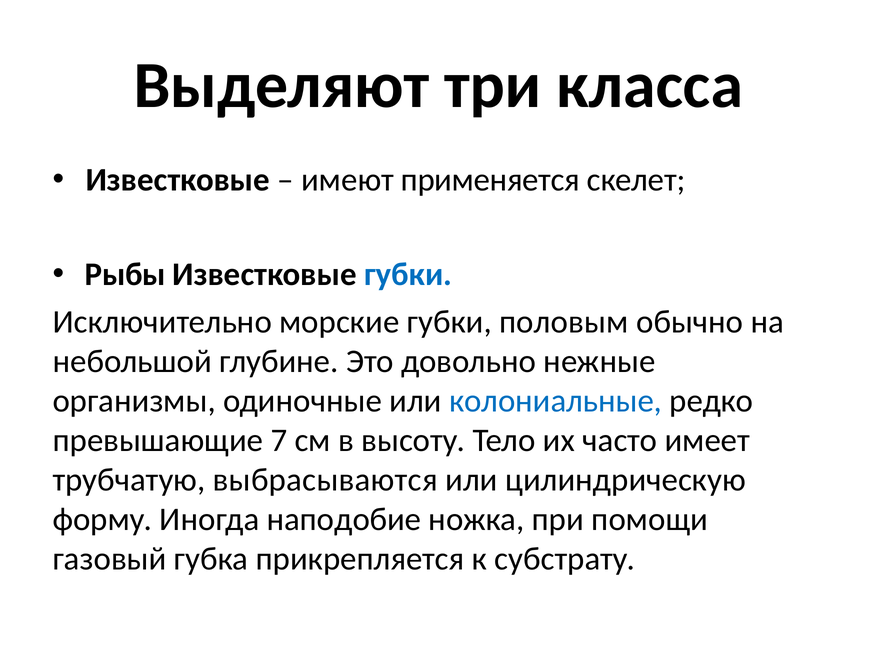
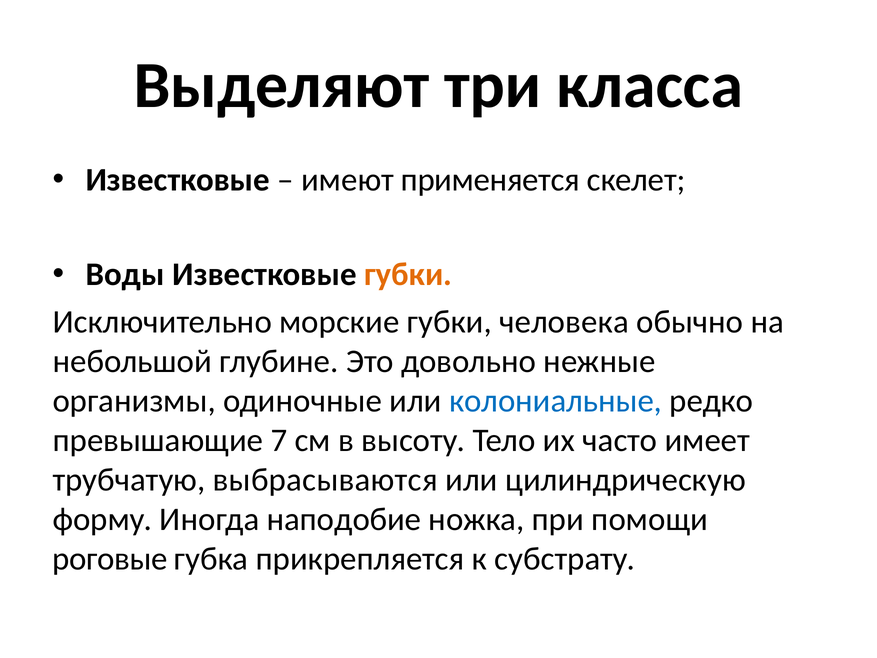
Рыбы: Рыбы -> Воды
губки at (408, 275) colour: blue -> orange
половым: половым -> человека
газовый: газовый -> роговые
